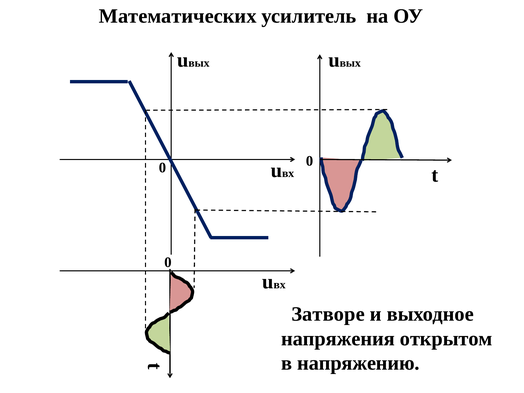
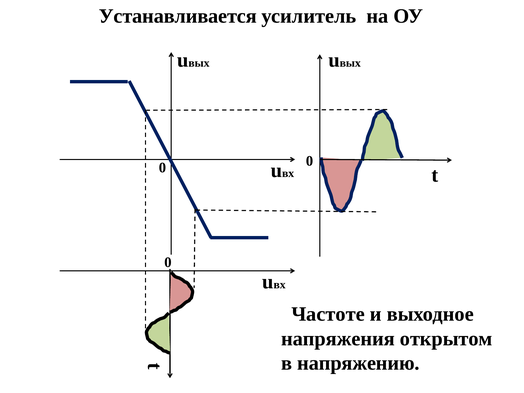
Математических: Математических -> Устанавливается
Затворе: Затворе -> Частоте
